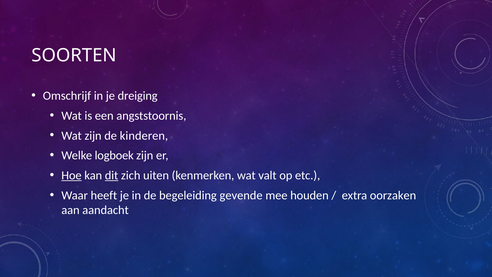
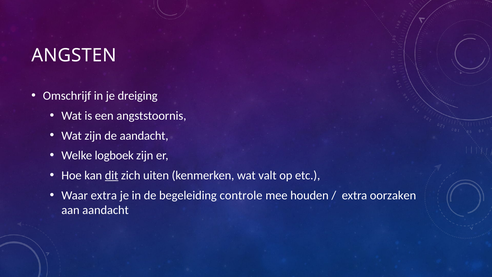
SOORTEN: SOORTEN -> ANGSTEN
de kinderen: kinderen -> aandacht
Hoe underline: present -> none
Waar heeft: heeft -> extra
gevende: gevende -> controle
